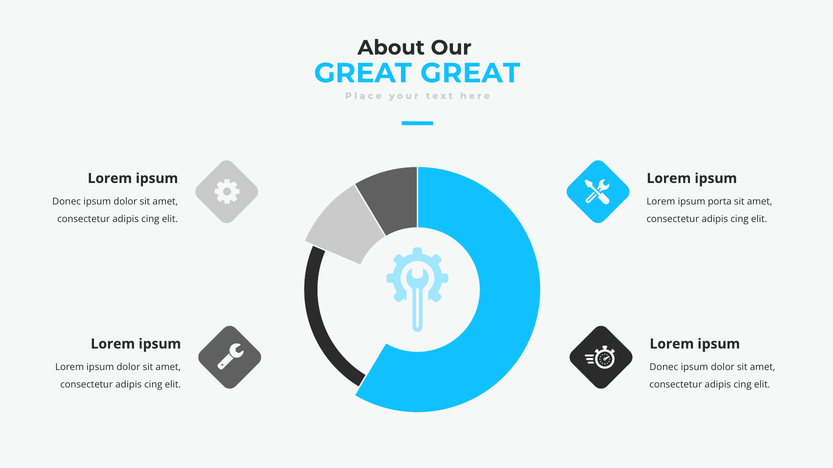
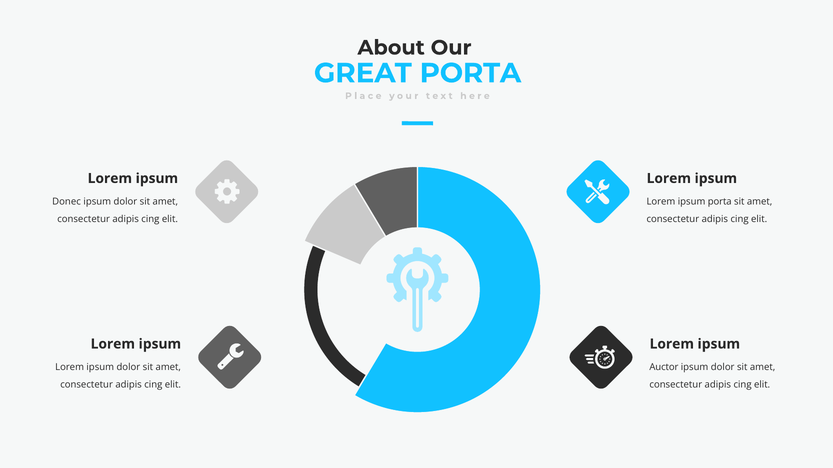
GREAT GREAT: GREAT -> PORTA
Donec at (664, 368): Donec -> Auctor
